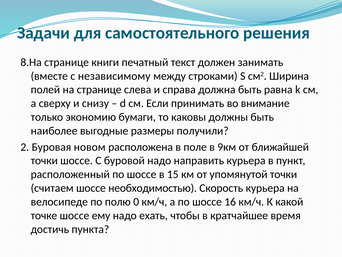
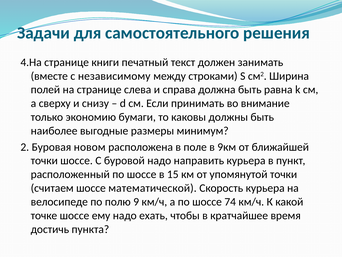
8.На: 8.На -> 4.На
получили: получили -> минимум
необходимостью: необходимостью -> математической
0: 0 -> 9
16: 16 -> 74
